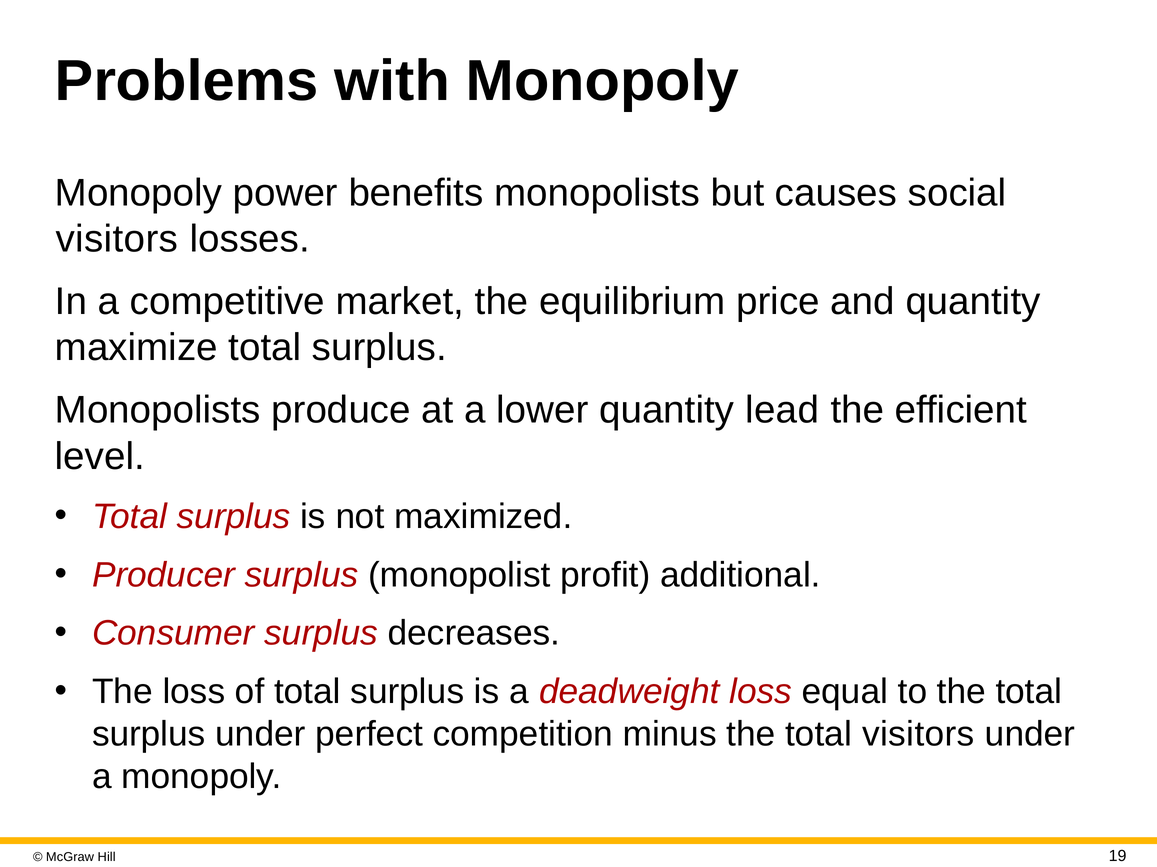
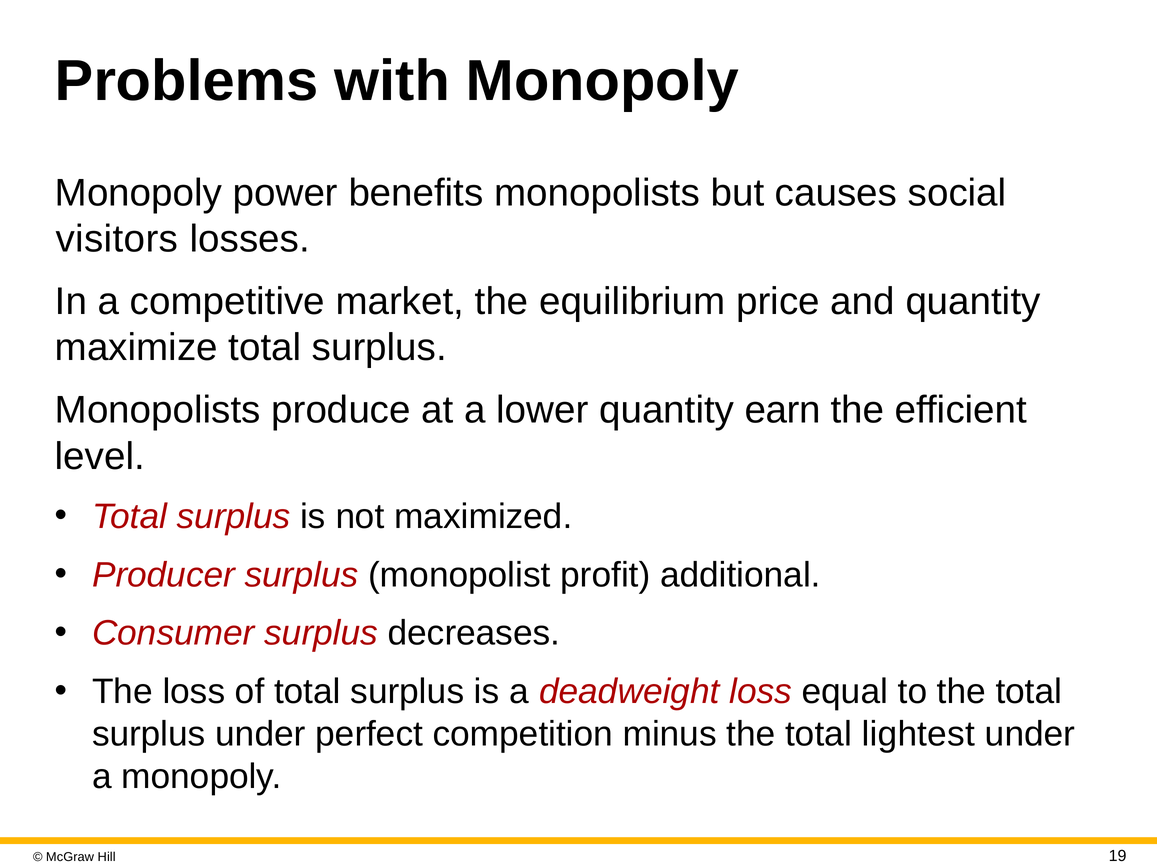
lead: lead -> earn
total visitors: visitors -> lightest
